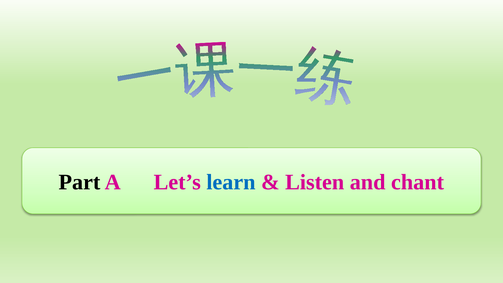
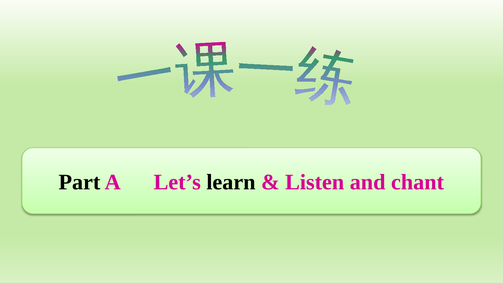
learn colour: blue -> black
